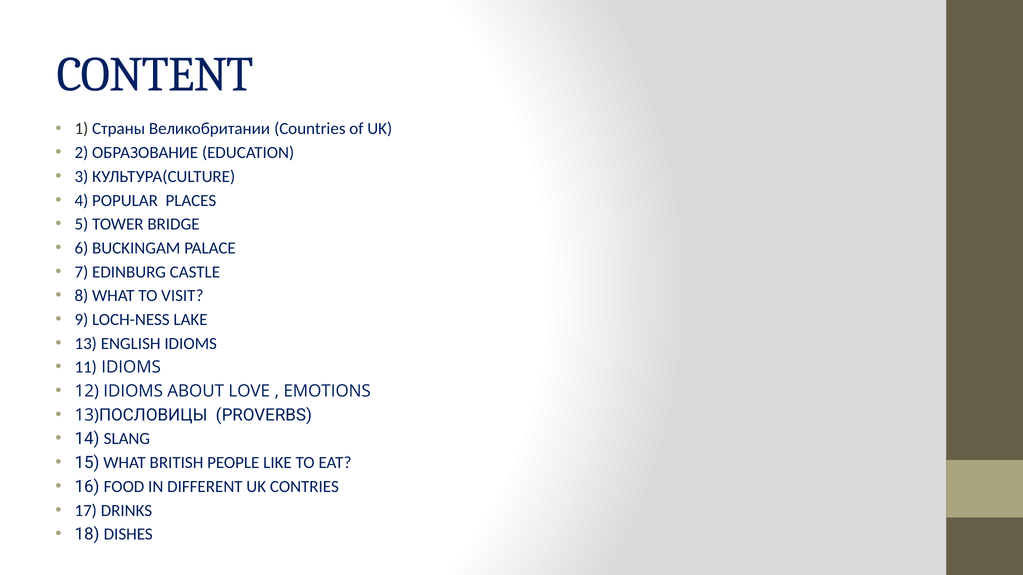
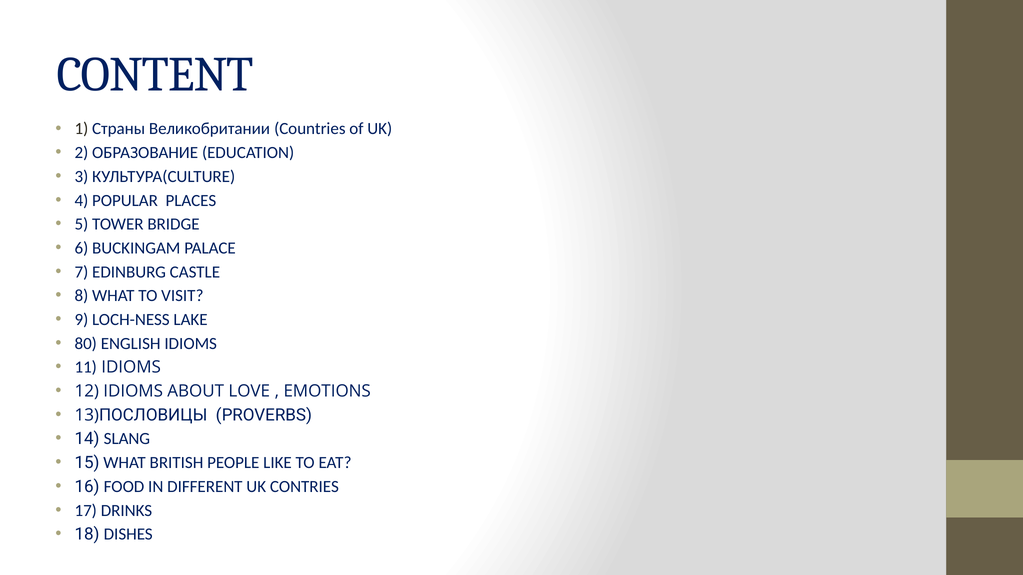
13: 13 -> 80
